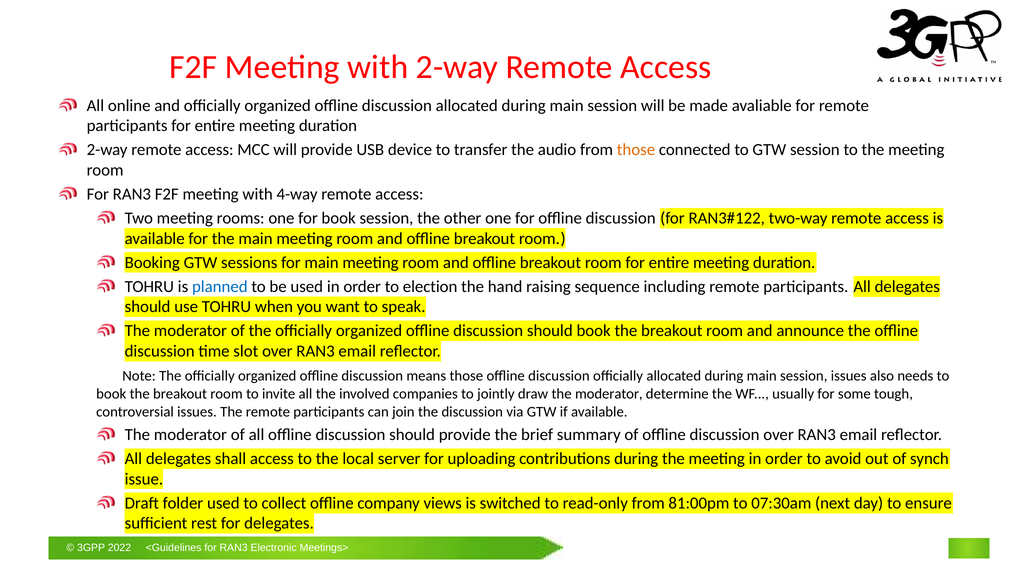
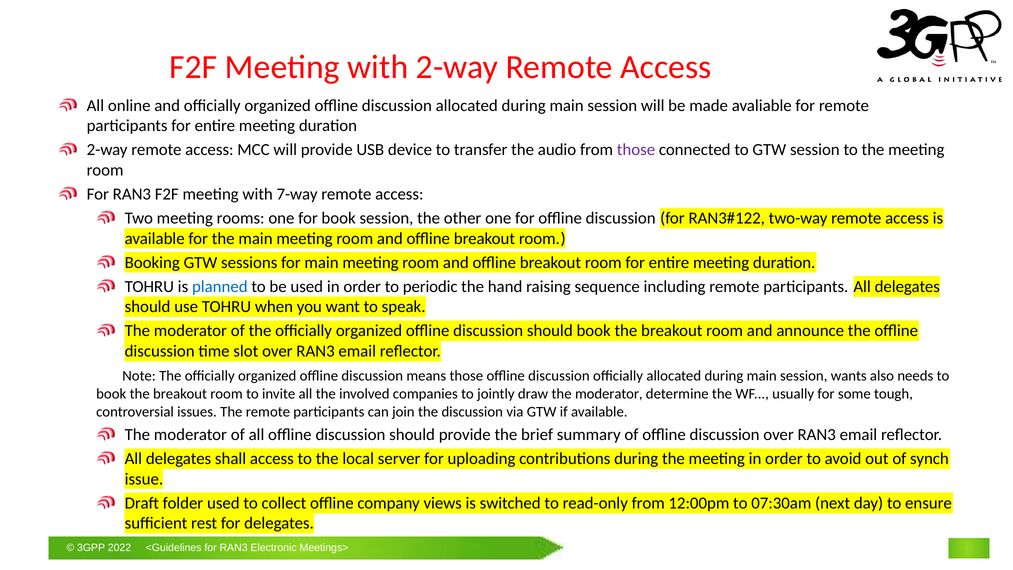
those at (636, 150) colour: orange -> purple
4-way: 4-way -> 7-way
election: election -> periodic
session issues: issues -> wants
81:00pm: 81:00pm -> 12:00pm
